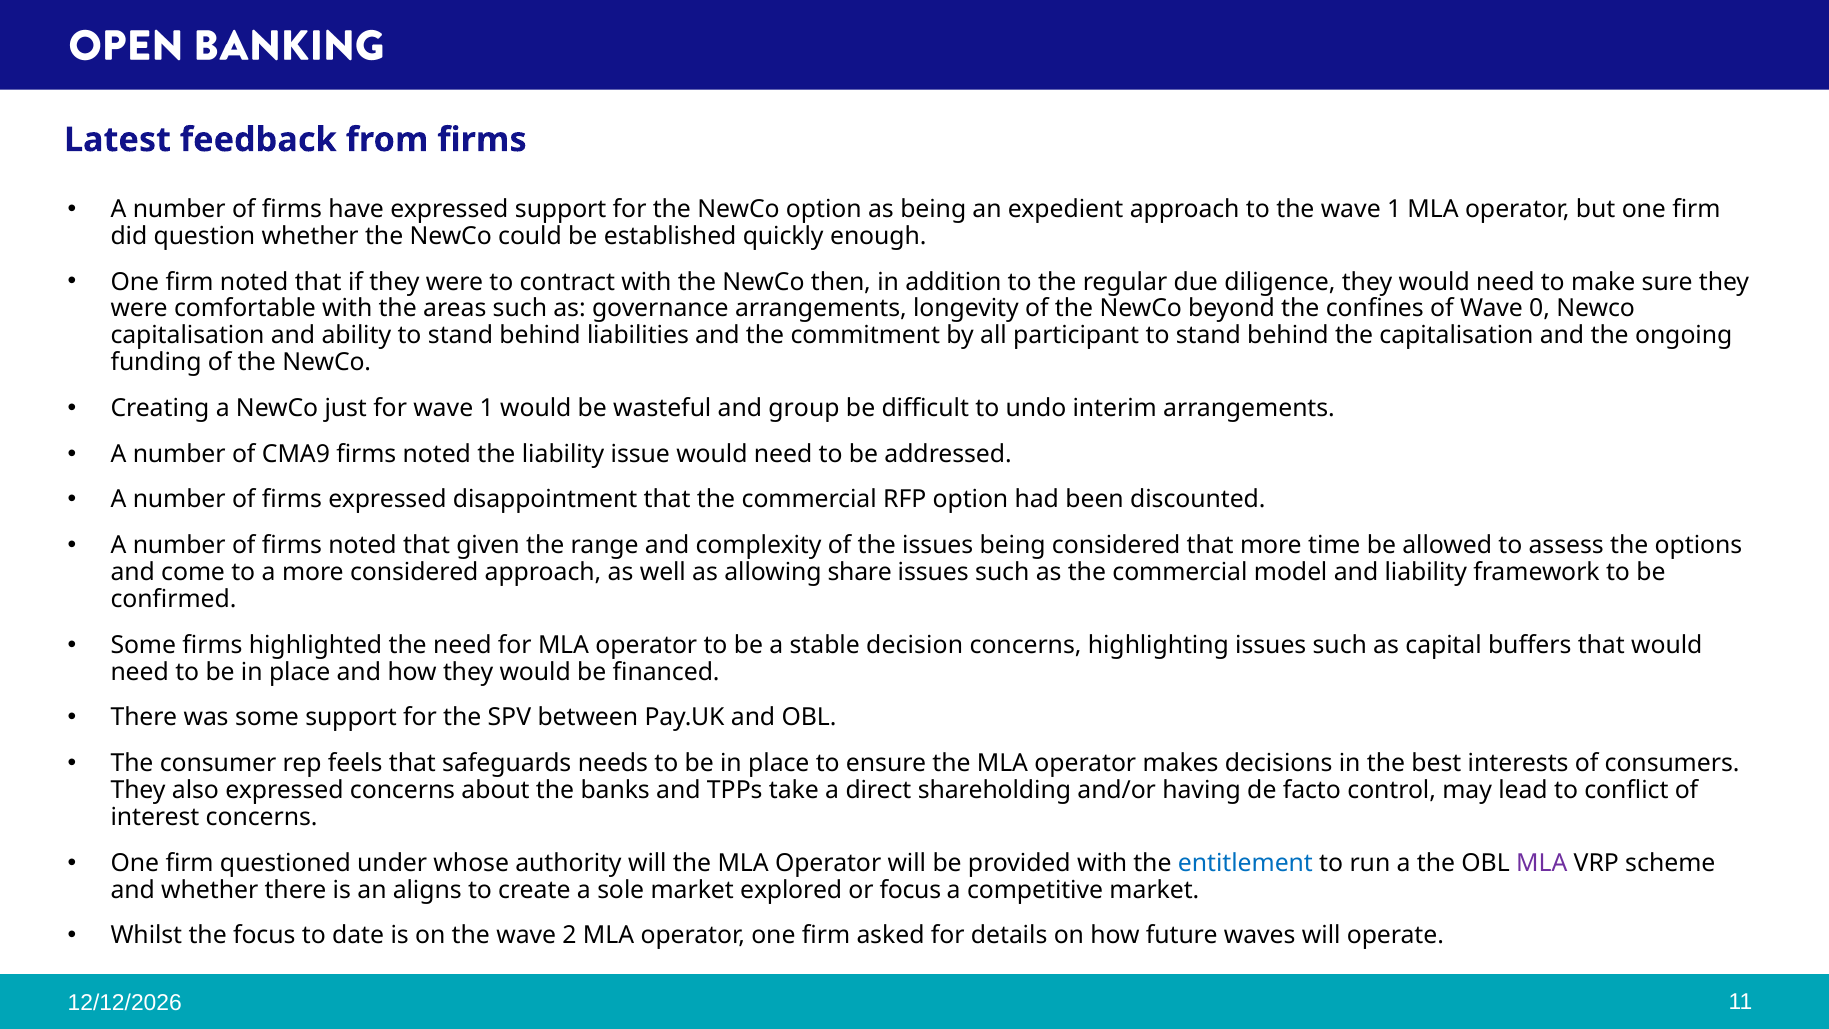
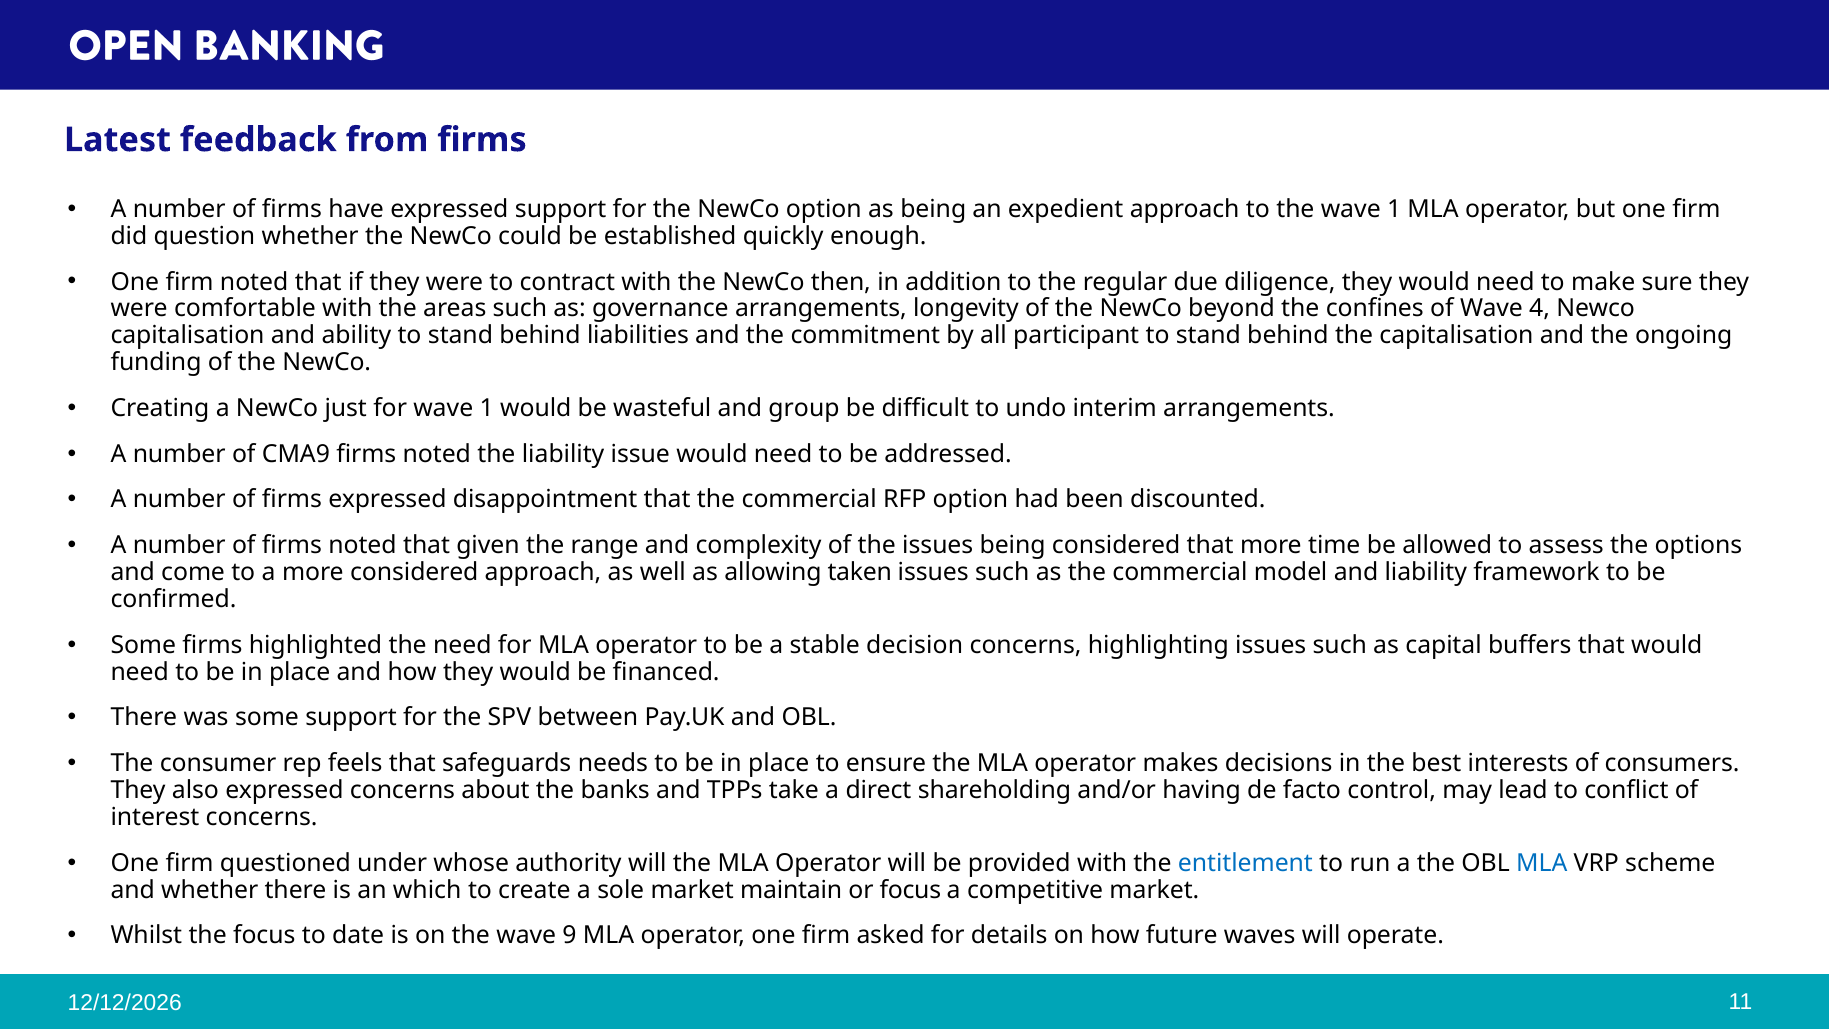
0: 0 -> 4
share: share -> taken
MLA at (1542, 863) colour: purple -> blue
aligns: aligns -> which
explored: explored -> maintain
2: 2 -> 9
